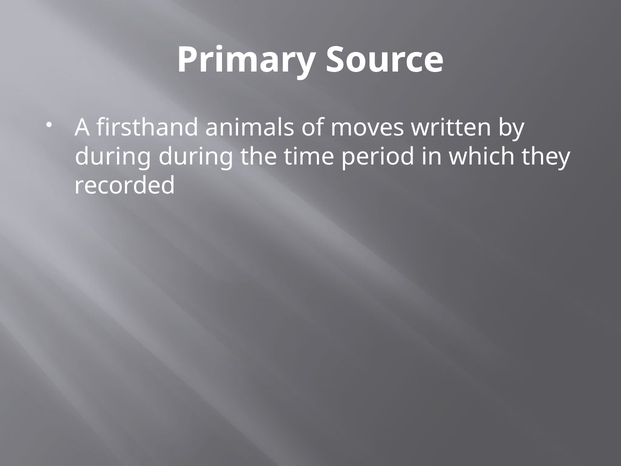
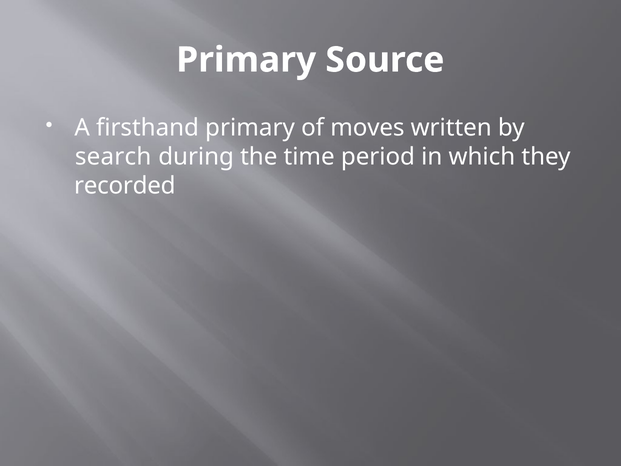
firsthand animals: animals -> primary
during at (113, 157): during -> search
